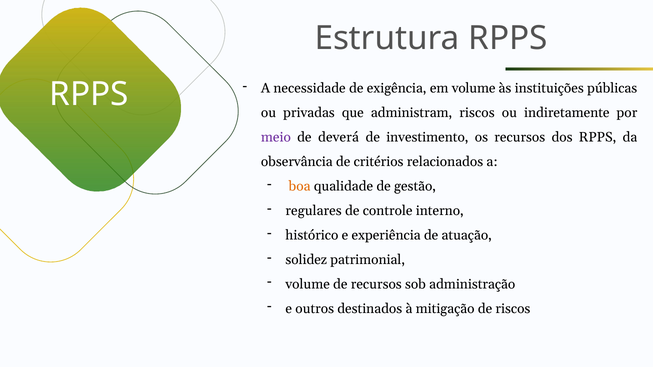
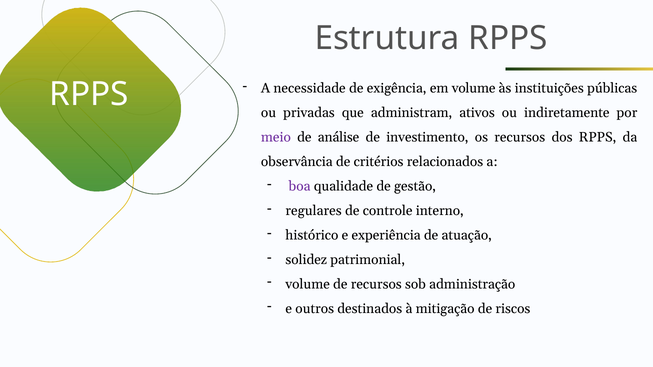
administram riscos: riscos -> ativos
deverá: deverá -> análise
boa colour: orange -> purple
